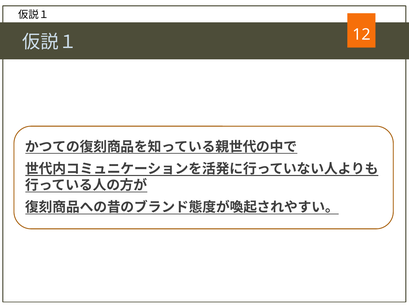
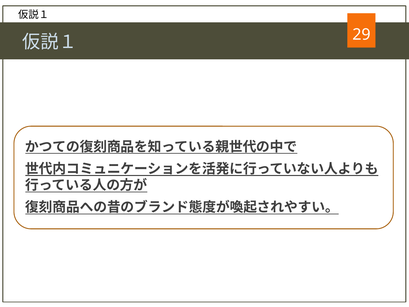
12: 12 -> 29
